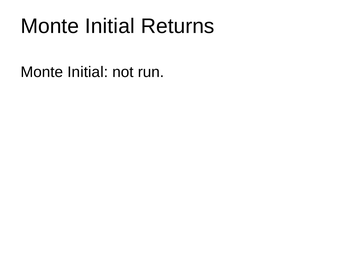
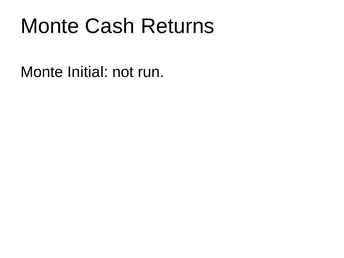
Initial at (110, 26): Initial -> Cash
